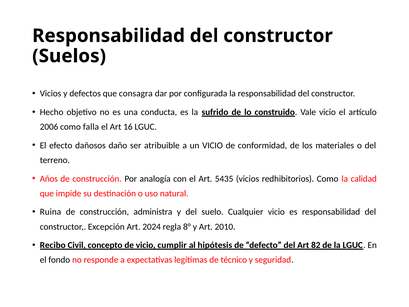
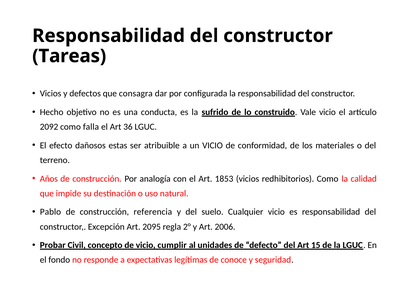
Suelos: Suelos -> Tareas
2006: 2006 -> 2092
16: 16 -> 36
daño: daño -> estas
5435: 5435 -> 1853
Ruina: Ruina -> Pablo
administra: administra -> referencia
2024: 2024 -> 2095
8°: 8° -> 2°
2010: 2010 -> 2006
Recibo: Recibo -> Probar
hipótesis: hipótesis -> unidades
82: 82 -> 15
técnico: técnico -> conoce
